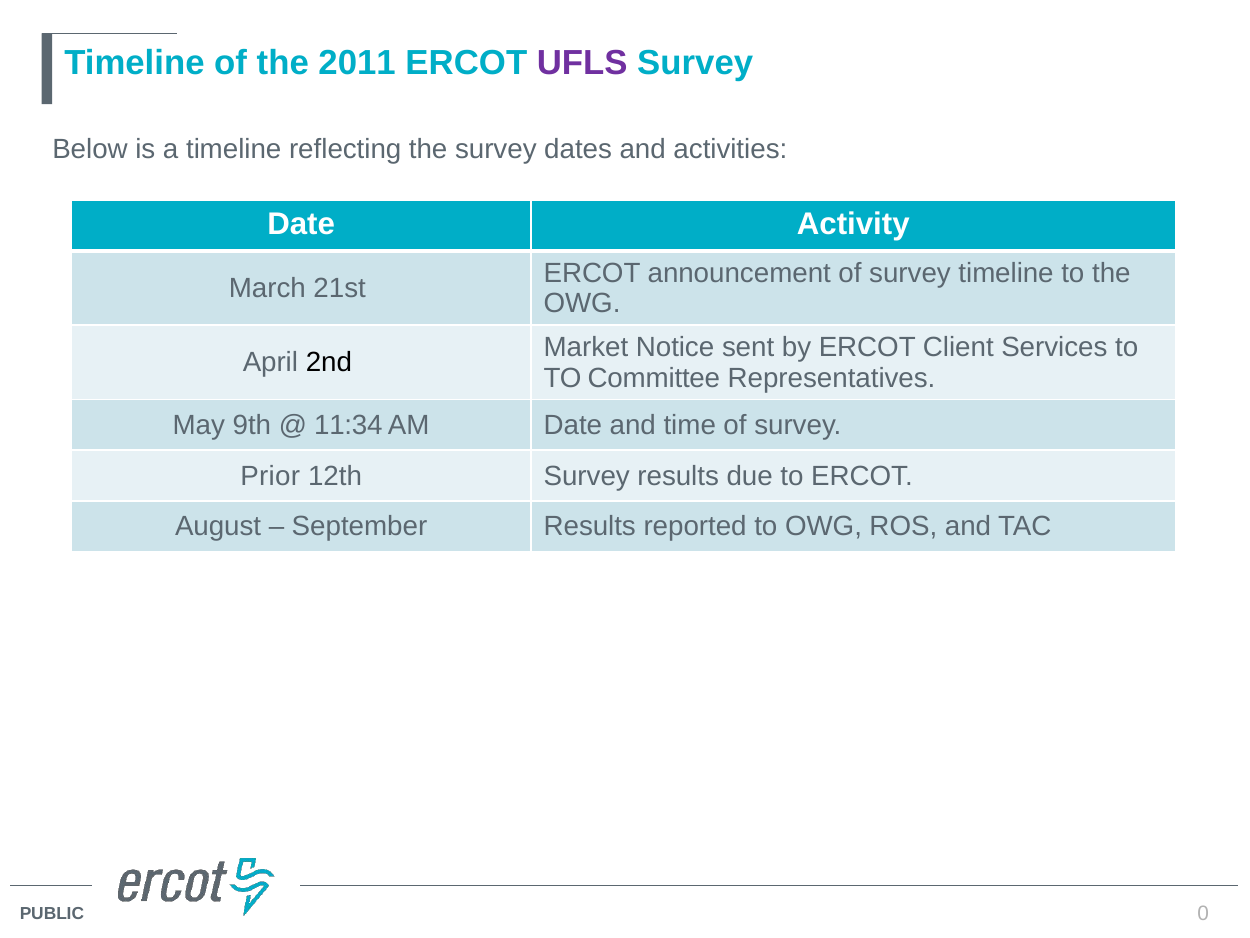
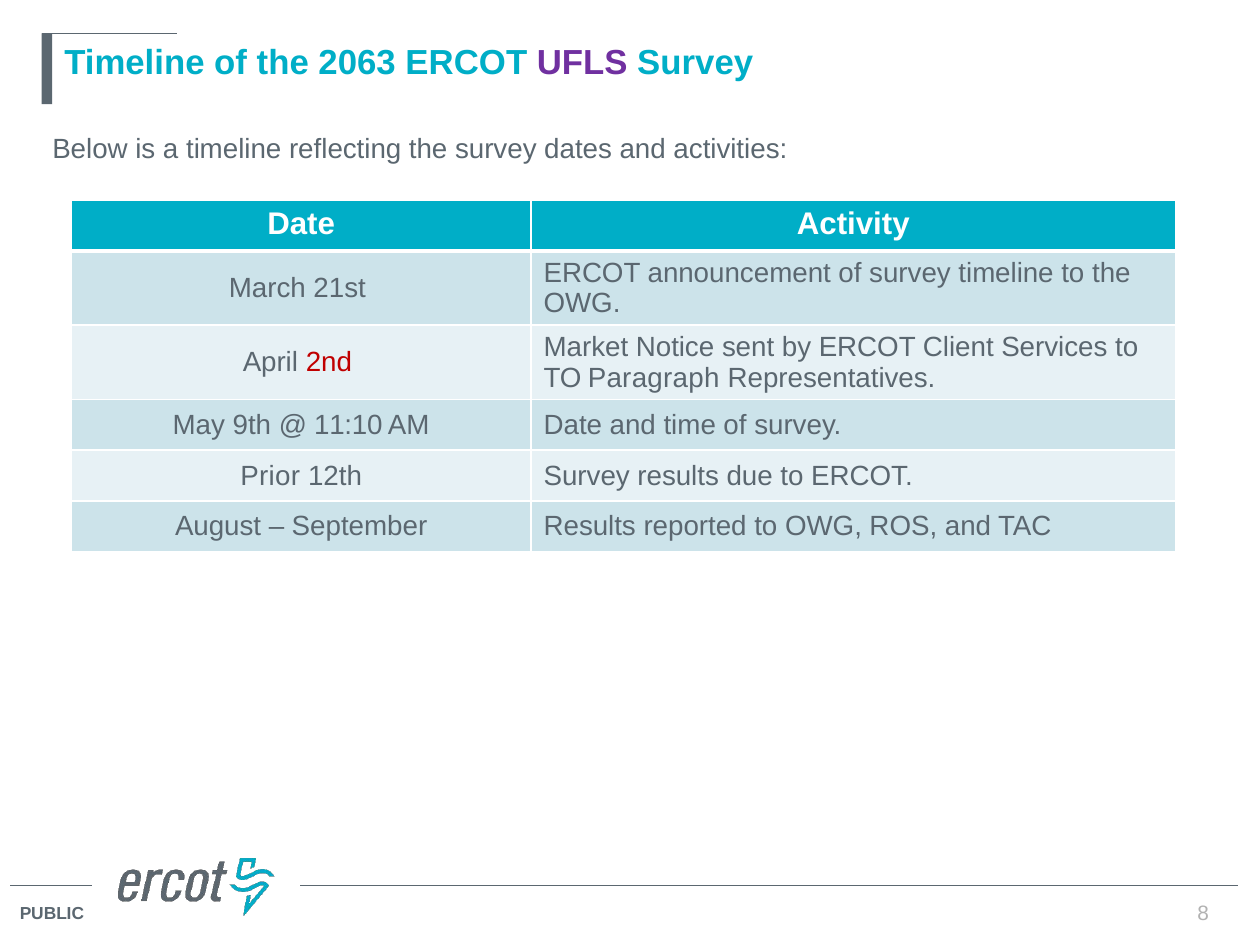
2011: 2011 -> 2063
2nd colour: black -> red
Committee: Committee -> Paragraph
11:34: 11:34 -> 11:10
0: 0 -> 8
